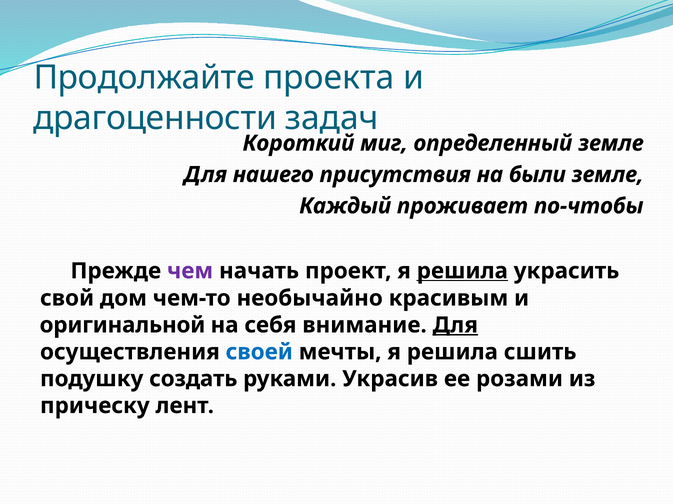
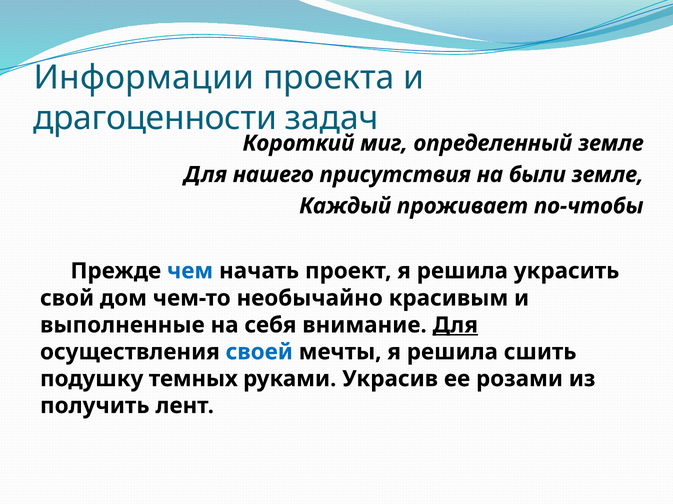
Продолжайте: Продолжайте -> Информации
чем colour: purple -> blue
решила at (462, 271) underline: present -> none
оригинальной: оригинальной -> выполненные
создать: создать -> темных
прическу: прическу -> получить
